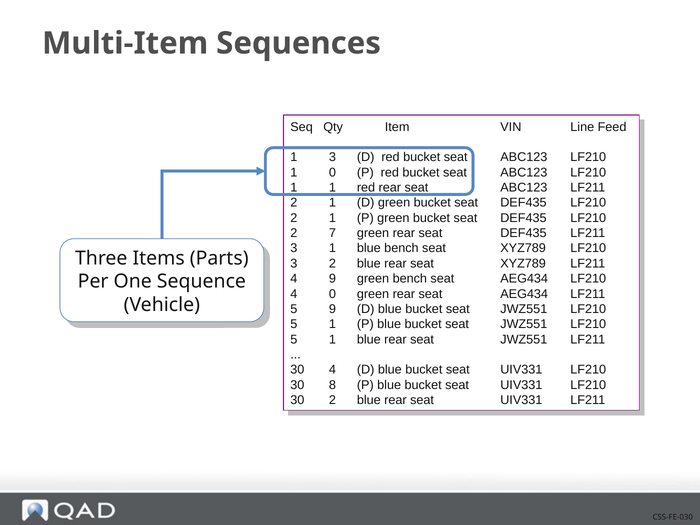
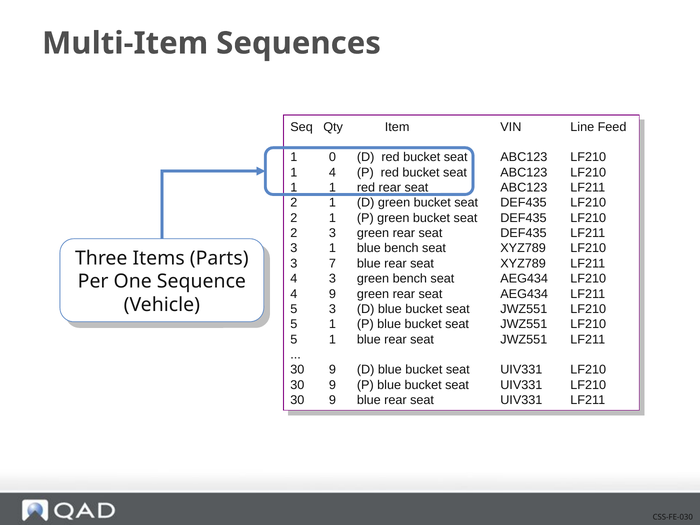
1 3: 3 -> 0
1 0: 0 -> 4
2 7: 7 -> 3
3 2: 2 -> 7
4 9: 9 -> 3
4 0: 0 -> 9
5 9: 9 -> 3
4 at (332, 370): 4 -> 9
8 at (332, 385): 8 -> 9
2 at (332, 400): 2 -> 9
